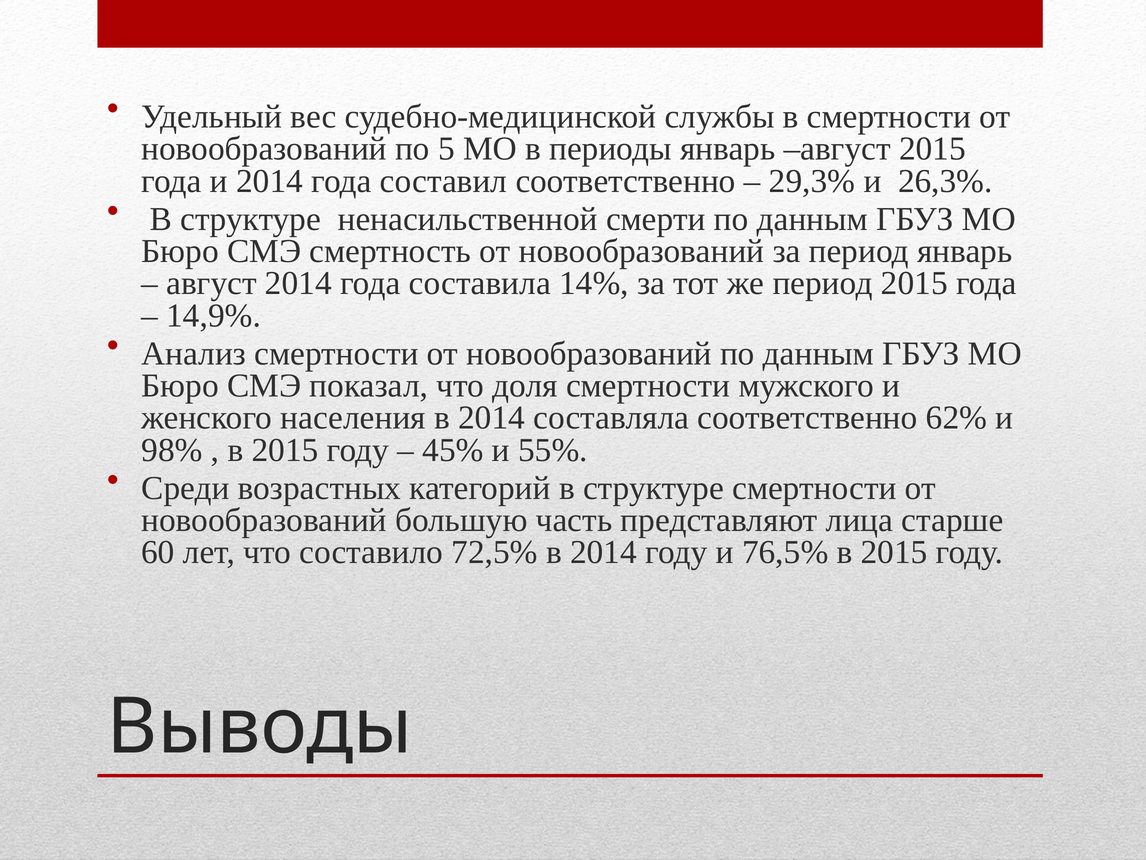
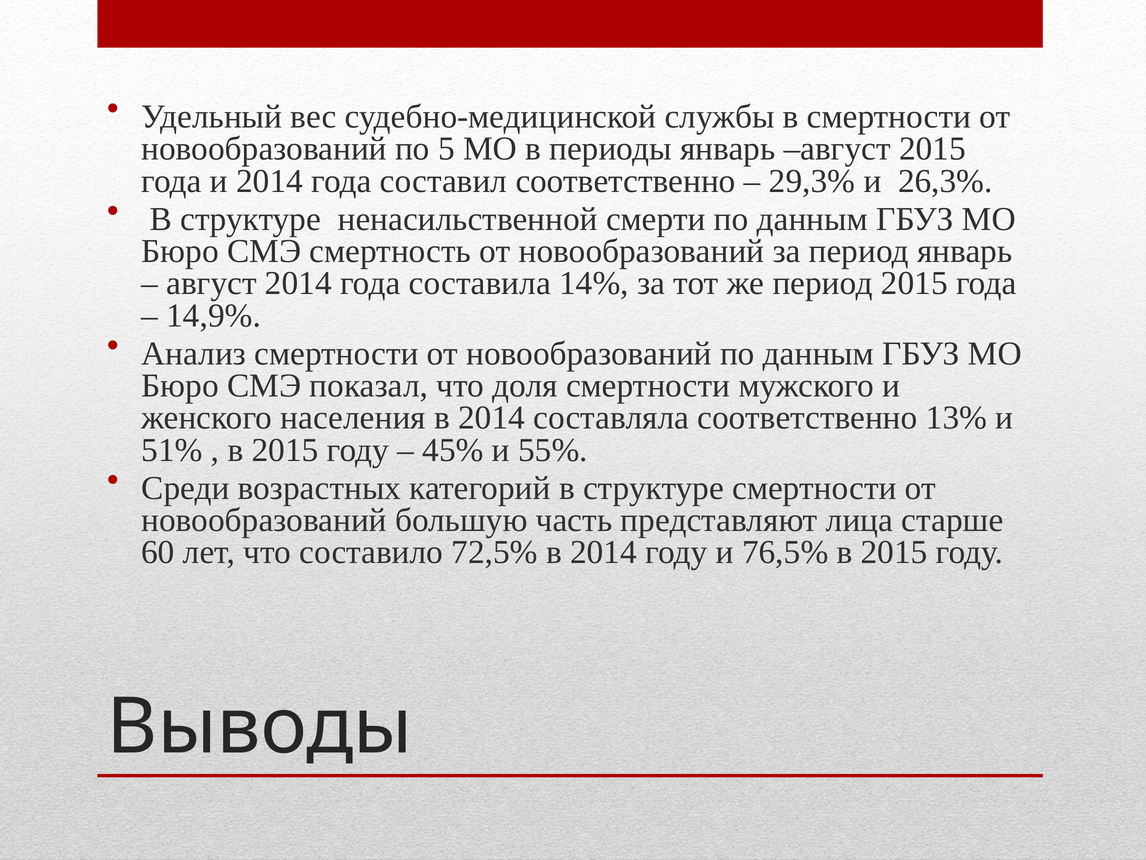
62%: 62% -> 13%
98%: 98% -> 51%
